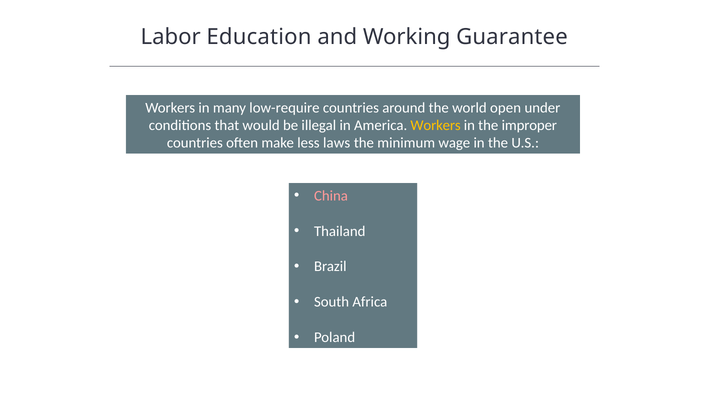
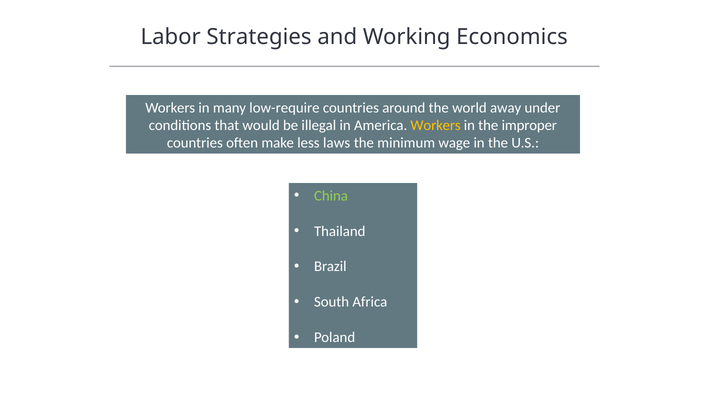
Education: Education -> Strategies
Guarantee: Guarantee -> Economics
open: open -> away
China colour: pink -> light green
